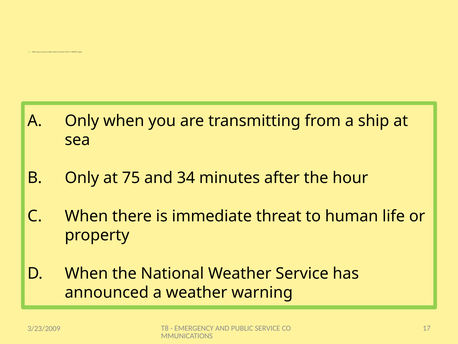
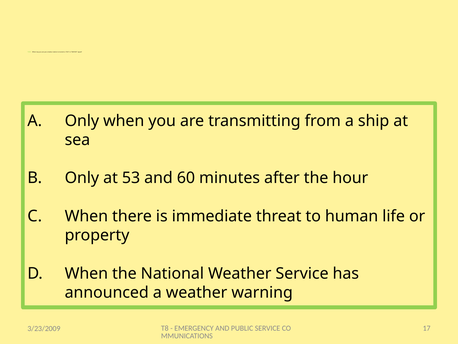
75: 75 -> 53
34: 34 -> 60
